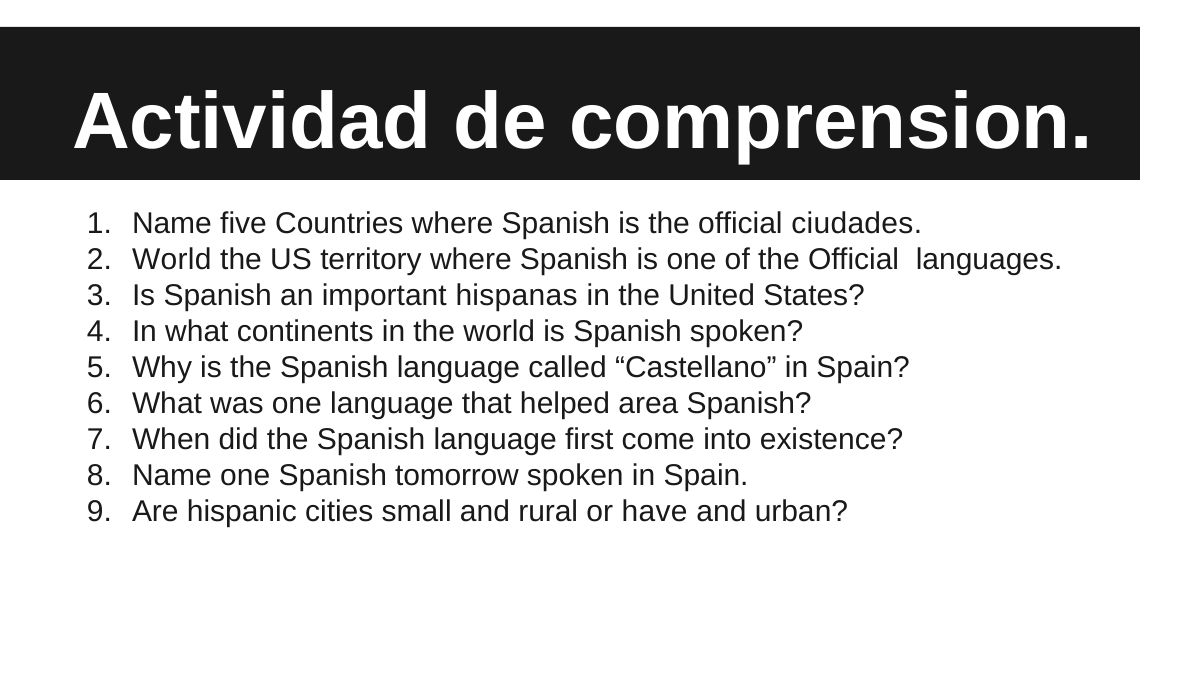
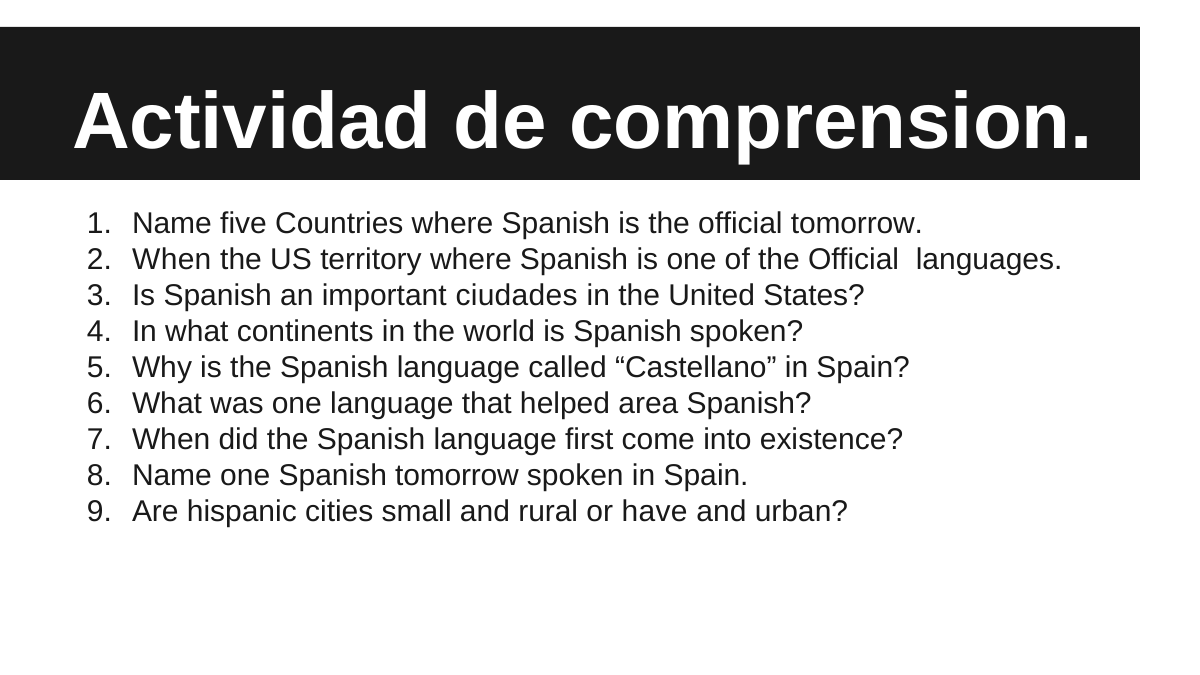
official ciudades: ciudades -> tomorrow
World at (172, 260): World -> When
hispanas: hispanas -> ciudades
